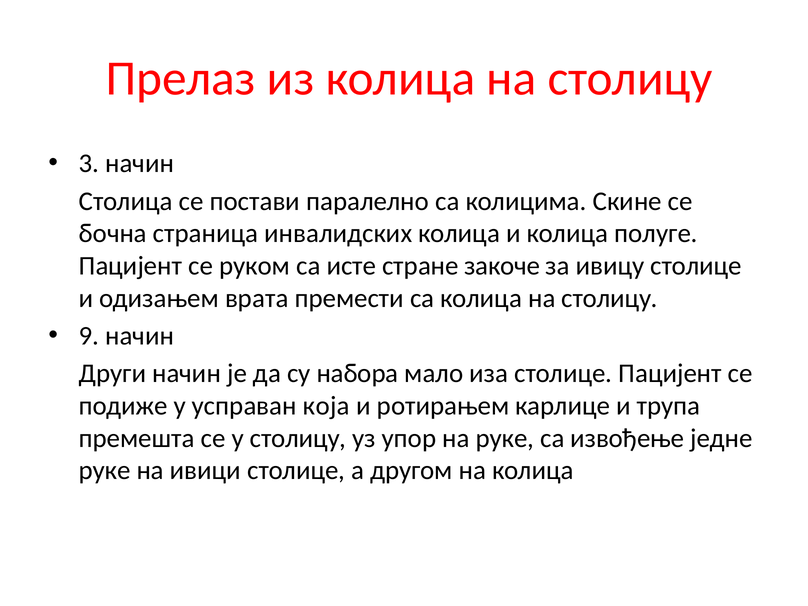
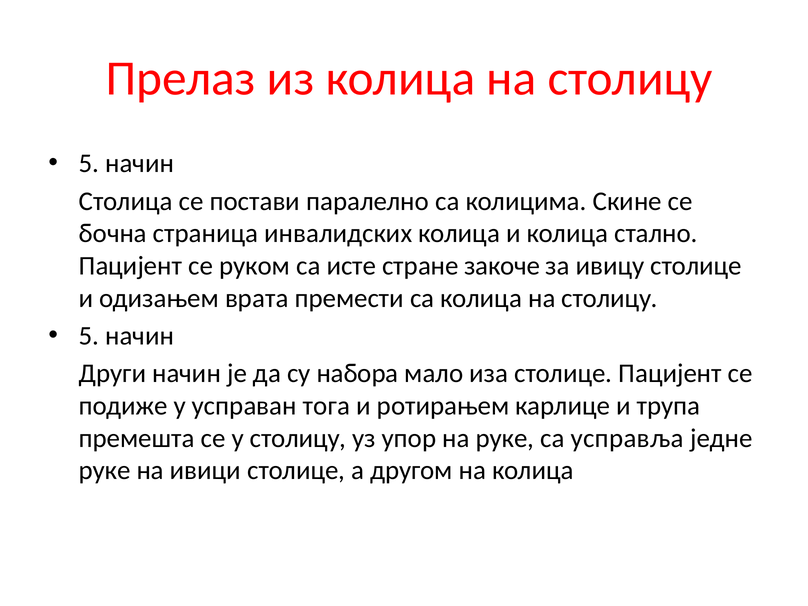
3 at (89, 163): 3 -> 5
полуге: полуге -> стално
9 at (89, 336): 9 -> 5
која: која -> тога
извођење: извођење -> усправља
